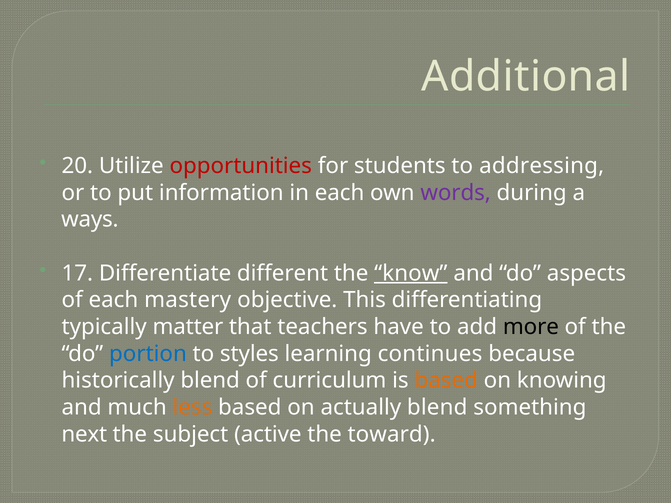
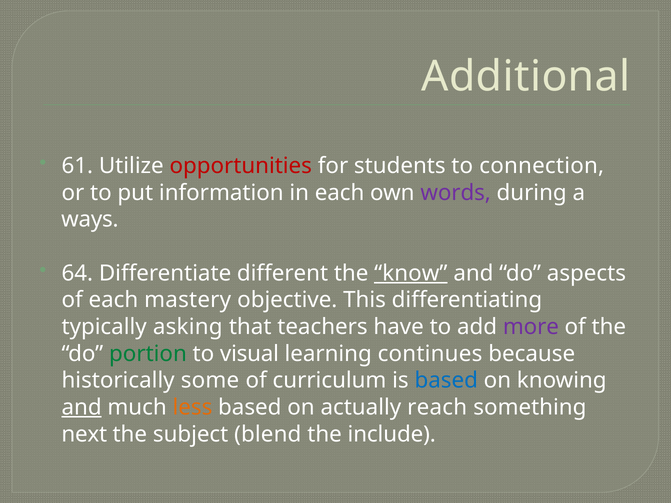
20: 20 -> 61
addressing: addressing -> connection
17: 17 -> 64
matter: matter -> asking
more colour: black -> purple
portion colour: blue -> green
styles: styles -> visual
historically blend: blend -> some
based at (446, 381) colour: orange -> blue
and at (82, 408) underline: none -> present
actually blend: blend -> reach
active: active -> blend
toward: toward -> include
